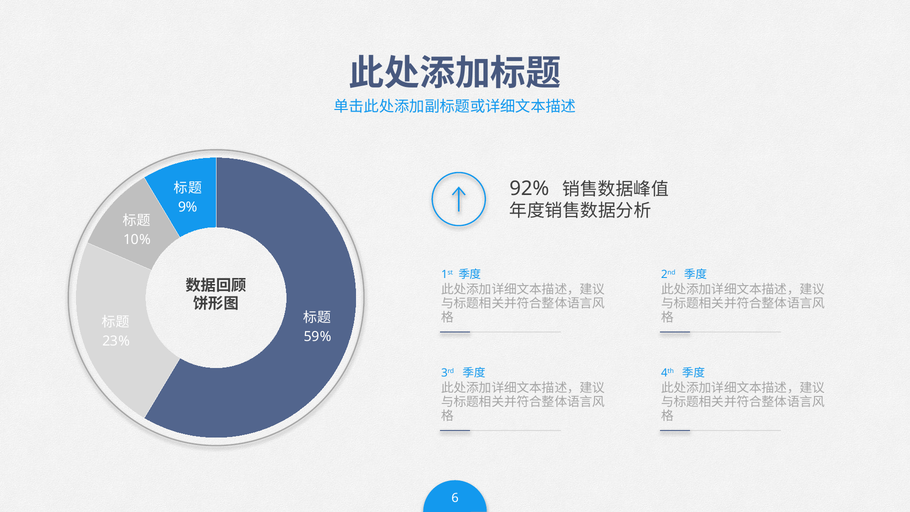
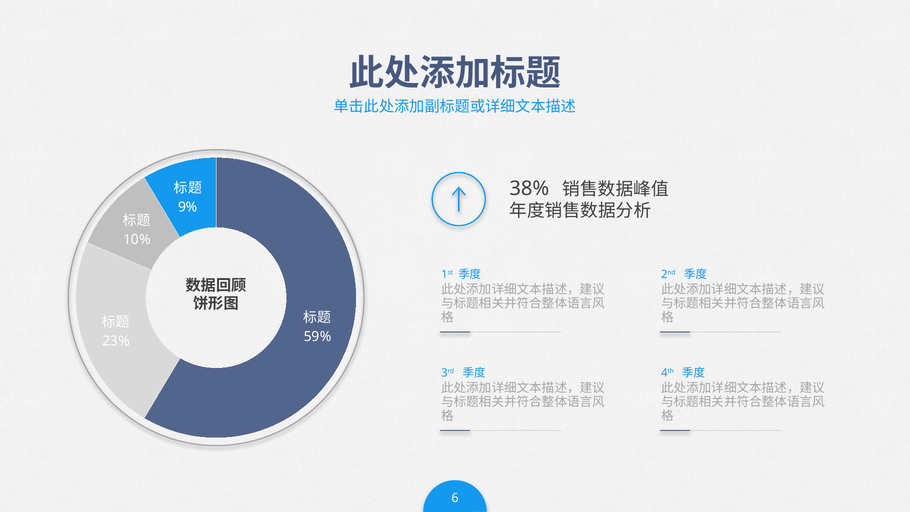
92%: 92% -> 38%
